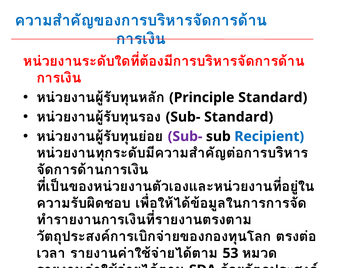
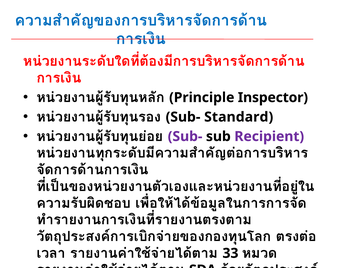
Principle Standard: Standard -> Inspector
Recipient colour: blue -> purple
53: 53 -> 33
